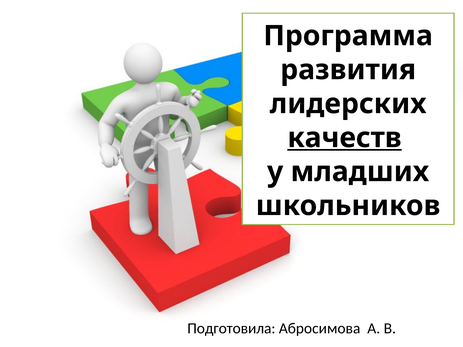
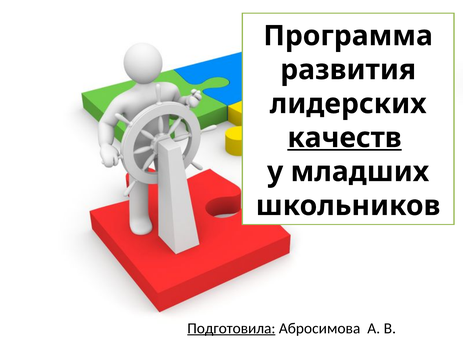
Подготовила underline: none -> present
